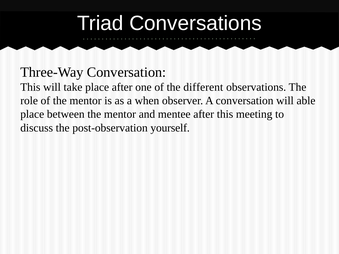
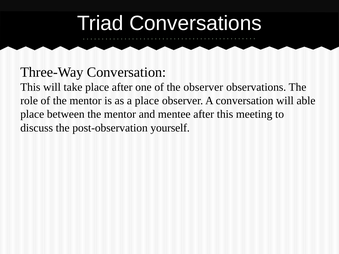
the different: different -> observer
a when: when -> place
